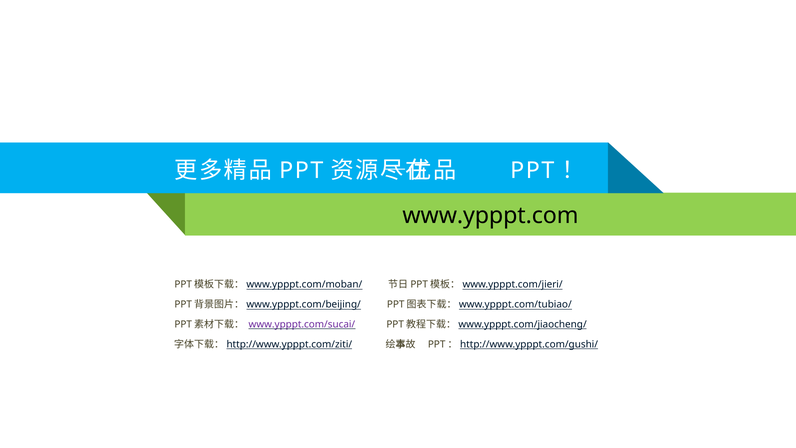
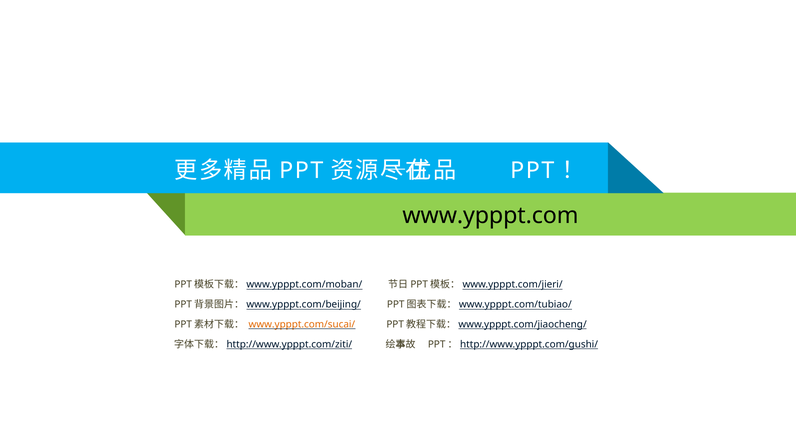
www.ypppt.com/sucai/ colour: purple -> orange
